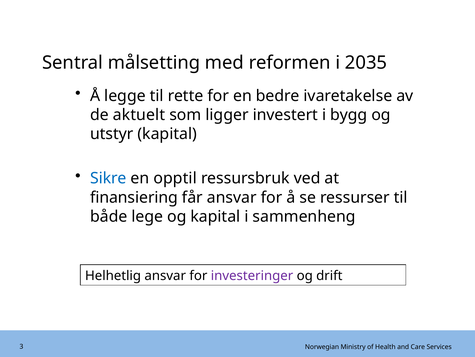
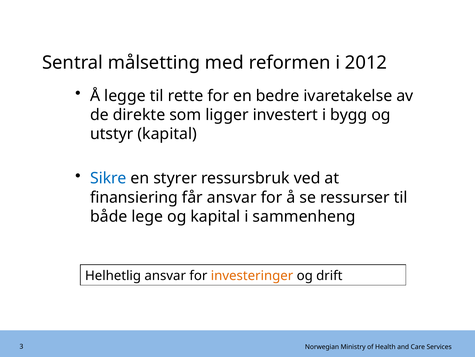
2035: 2035 -> 2012
aktuelt: aktuelt -> direkte
opptil: opptil -> styrer
investeringer colour: purple -> orange
